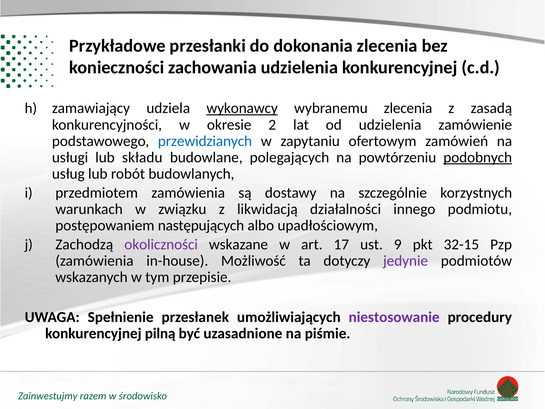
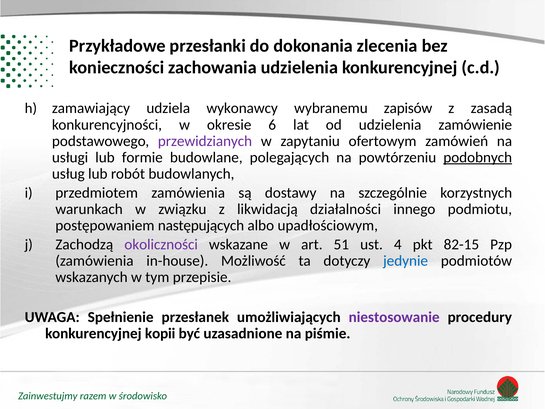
wykonawcy underline: present -> none
wybranemu zlecenia: zlecenia -> zapisów
2: 2 -> 6
przewidzianych colour: blue -> purple
składu: składu -> formie
17: 17 -> 51
9: 9 -> 4
32-15: 32-15 -> 82-15
jedynie colour: purple -> blue
pilną: pilną -> kopii
